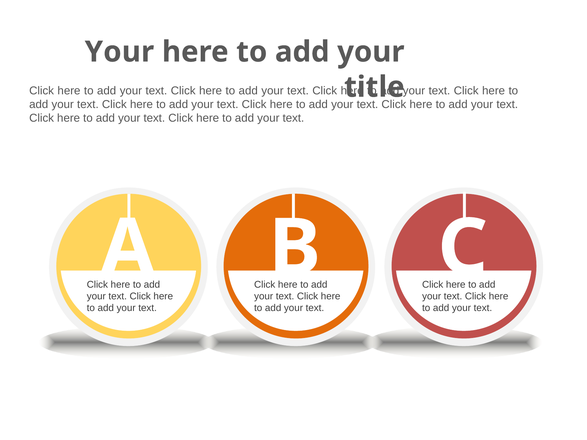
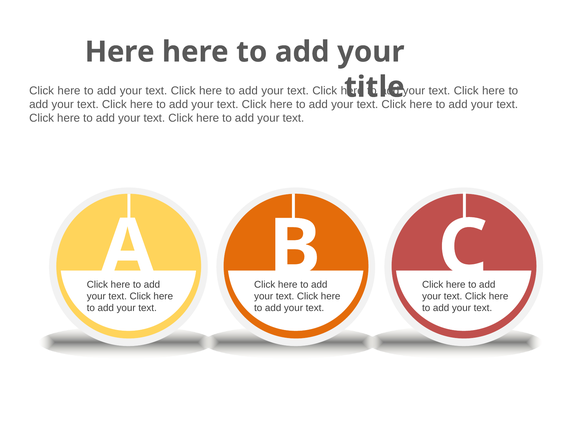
Your at (119, 52): Your -> Here
